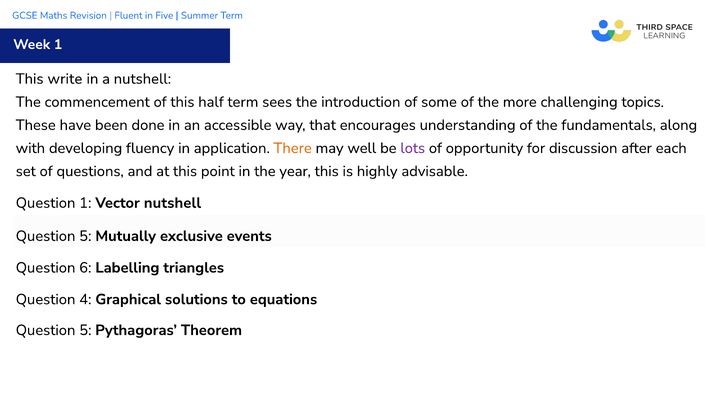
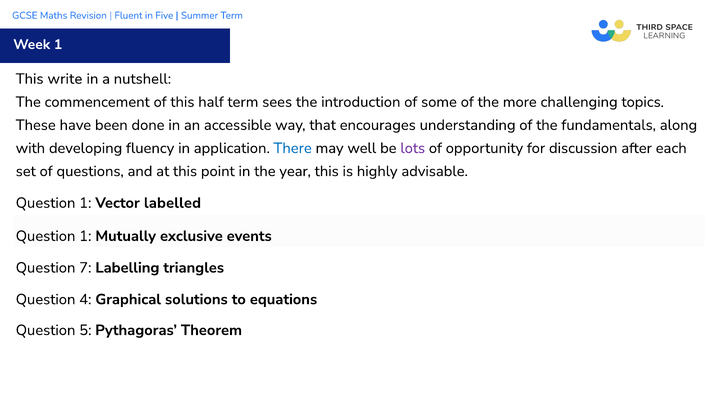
There colour: orange -> blue
Vector nutshell: nutshell -> labelled
5 at (85, 236): 5 -> 1
6: 6 -> 7
